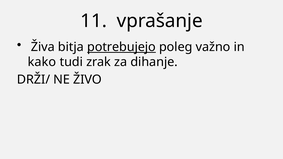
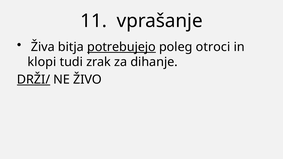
važno: važno -> otroci
kako: kako -> klopi
DRŽI/ underline: none -> present
